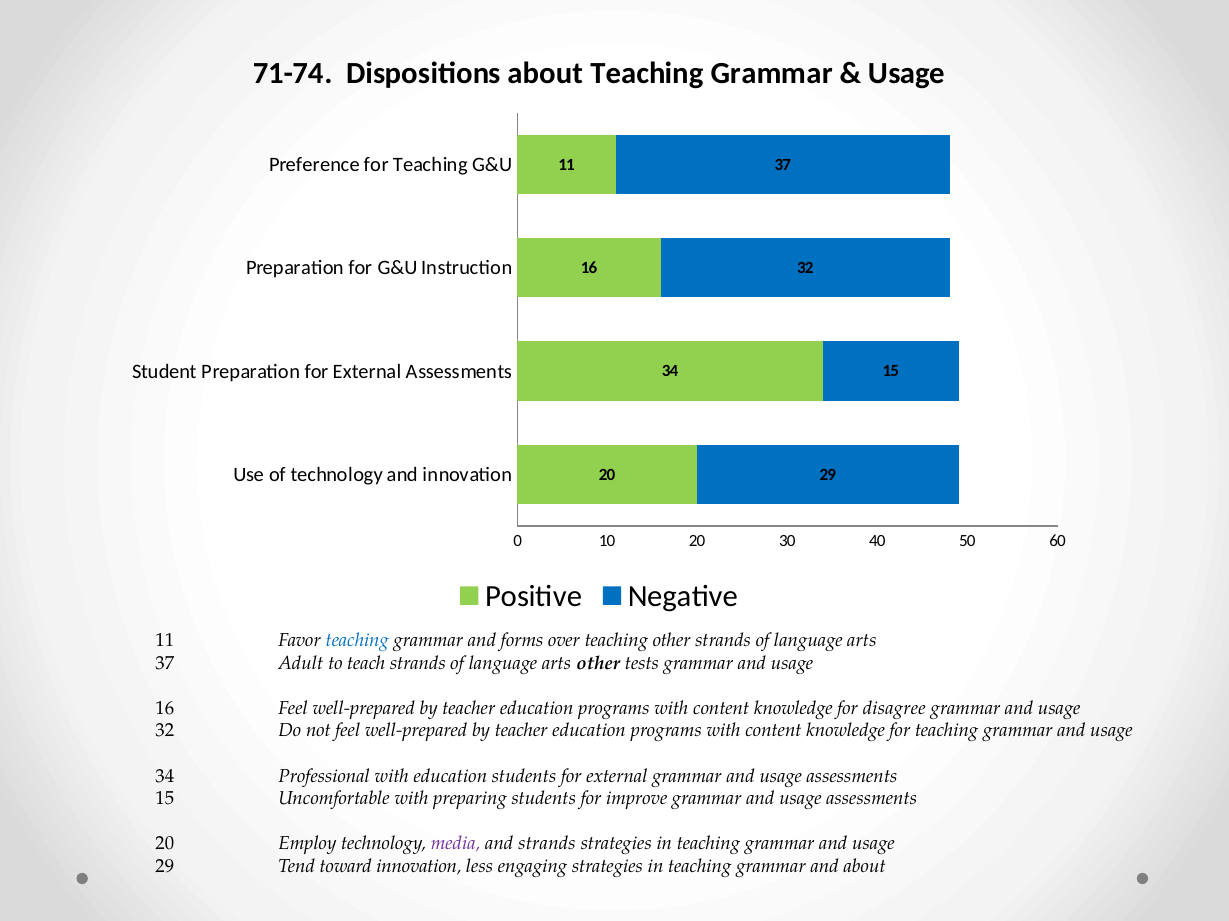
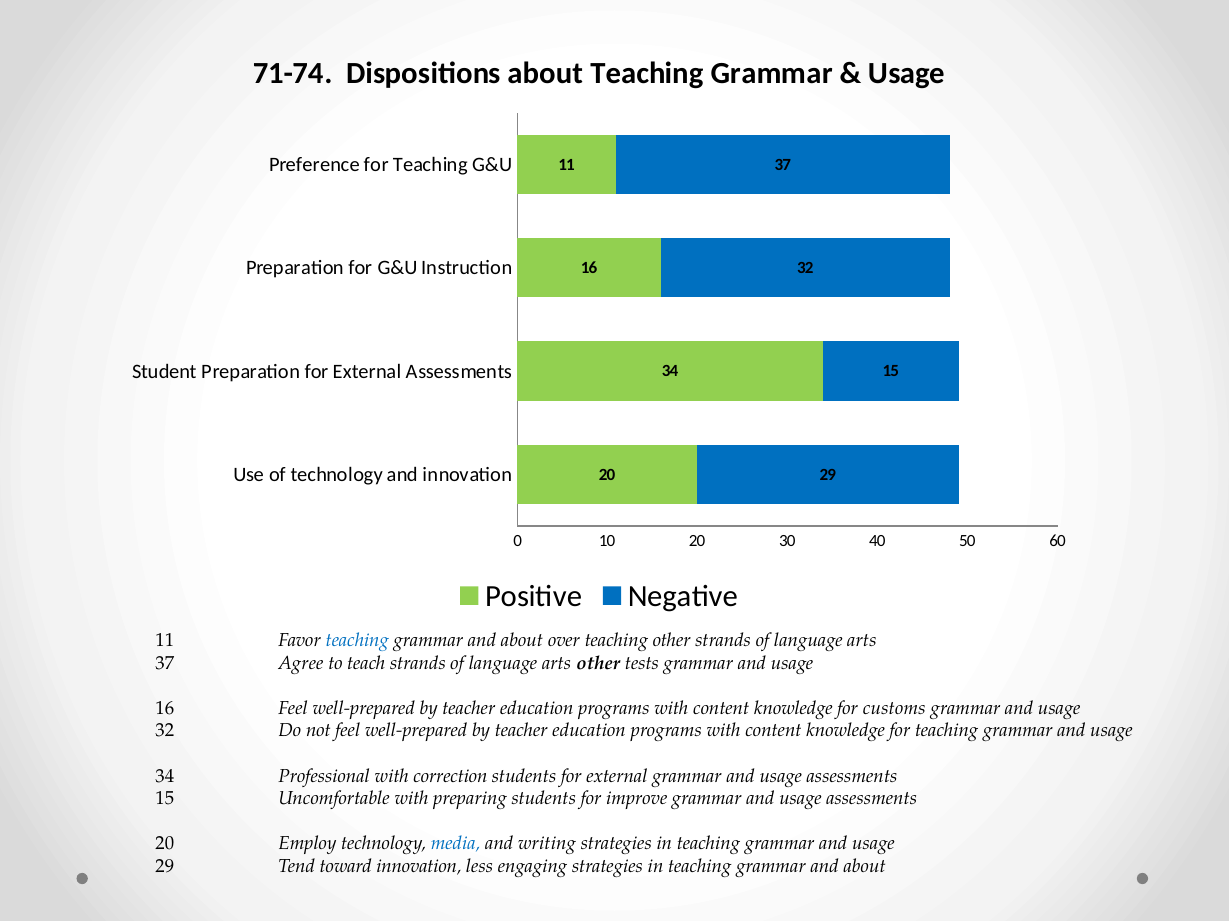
forms at (522, 641): forms -> about
Adult: Adult -> Agree
disagree: disagree -> customs
with education: education -> correction
media colour: purple -> blue
and strands: strands -> writing
